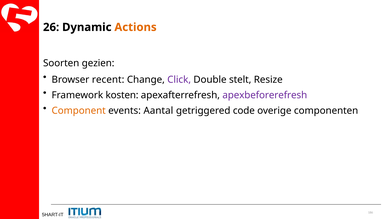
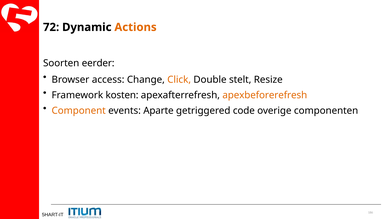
26: 26 -> 72
gezien: gezien -> eerder
recent: recent -> access
Click colour: purple -> orange
apexbeforerefresh colour: purple -> orange
Aantal: Aantal -> Aparte
